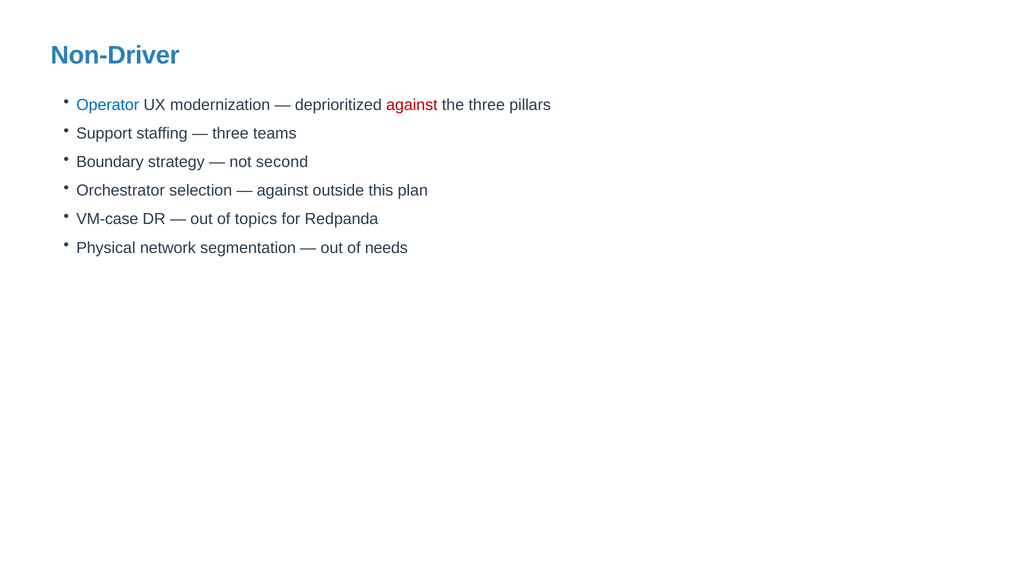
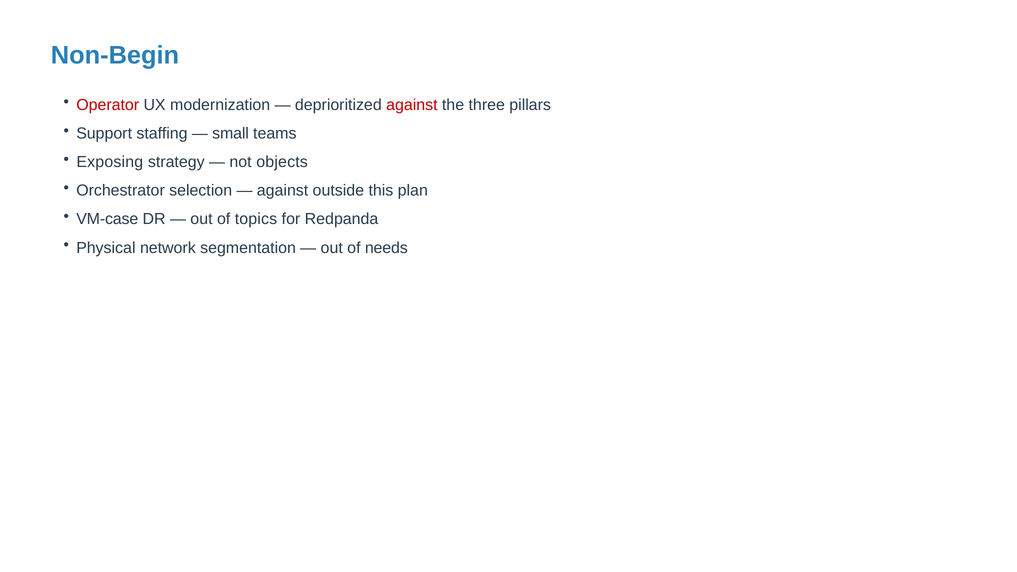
Non-Driver: Non-Driver -> Non-Begin
Operator colour: blue -> red
three at (230, 133): three -> small
Boundary: Boundary -> Exposing
second: second -> objects
